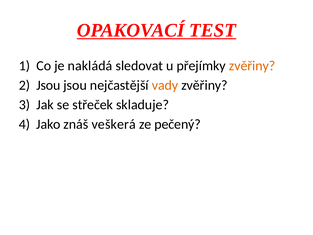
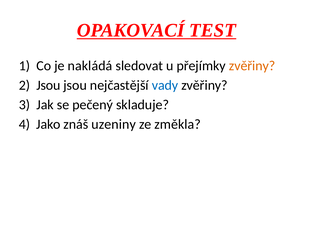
vady colour: orange -> blue
střeček: střeček -> pečený
veškerá: veškerá -> uzeniny
pečený: pečený -> změkla
